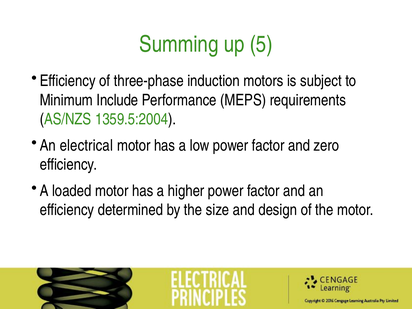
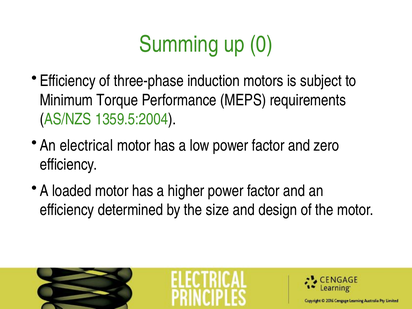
5: 5 -> 0
Include: Include -> Torque
